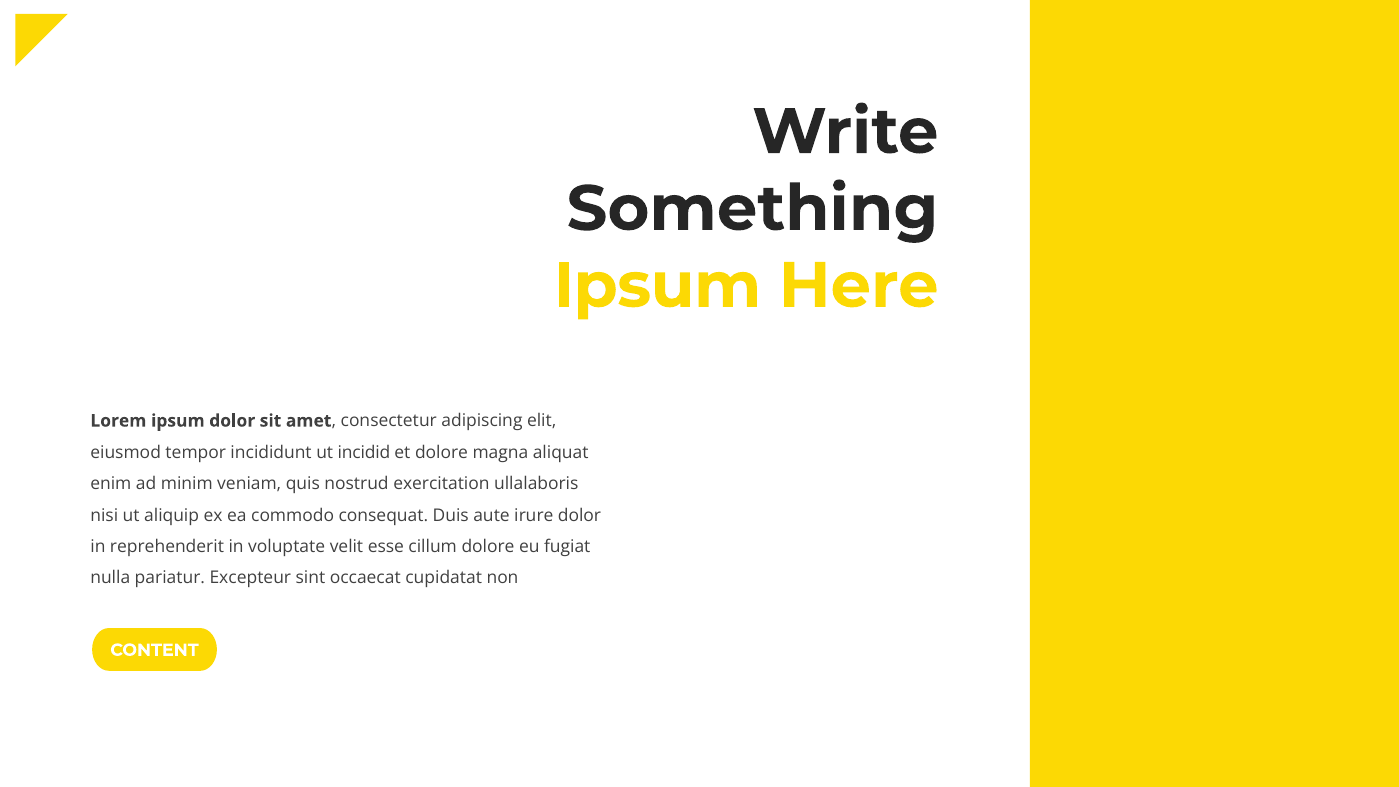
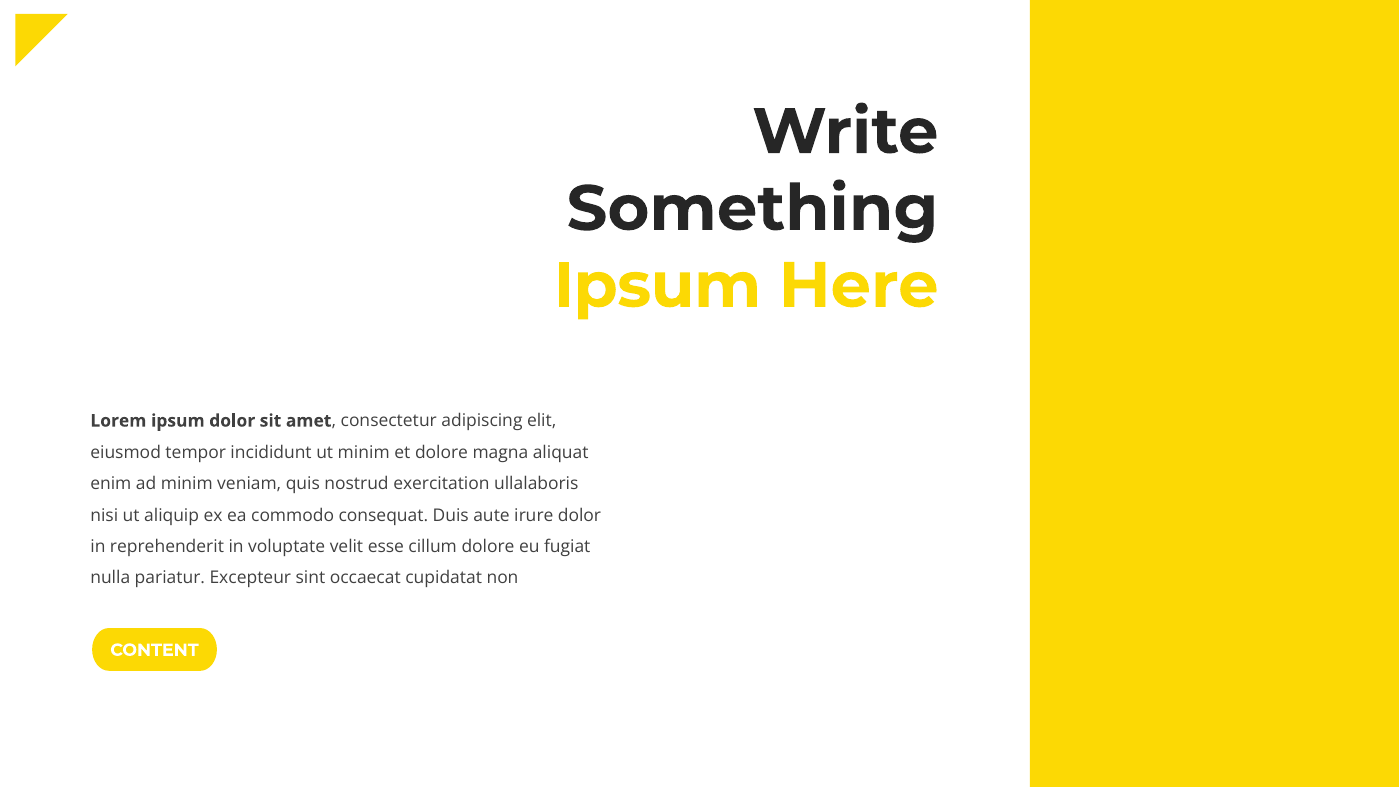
ut incidid: incidid -> minim
